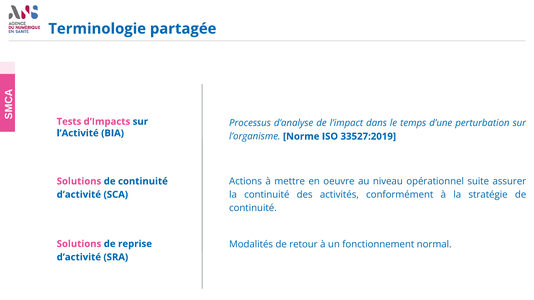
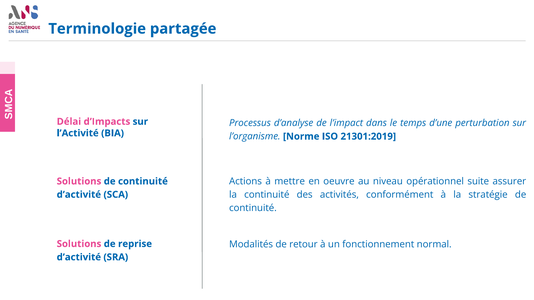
Tests: Tests -> Délai
33527:2019: 33527:2019 -> 21301:2019
